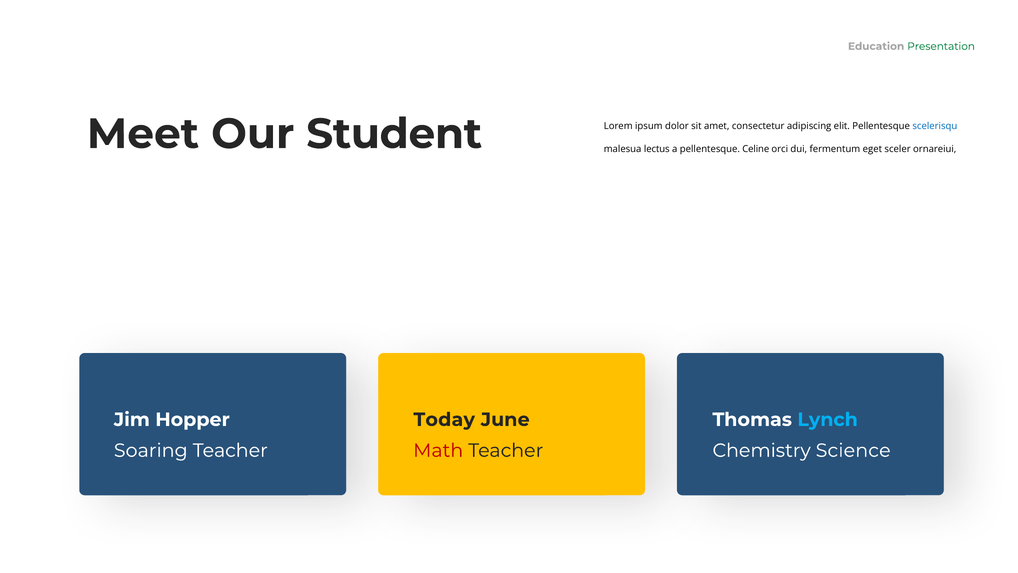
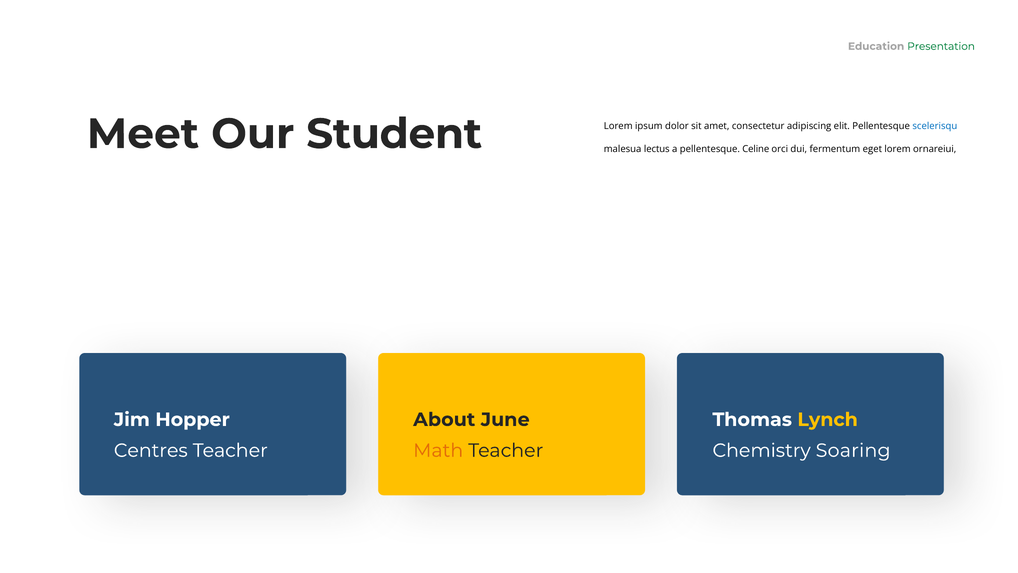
eget sceler: sceler -> lorem
Today: Today -> About
Lynch colour: light blue -> yellow
Soaring: Soaring -> Centres
Math colour: red -> orange
Science: Science -> Soaring
